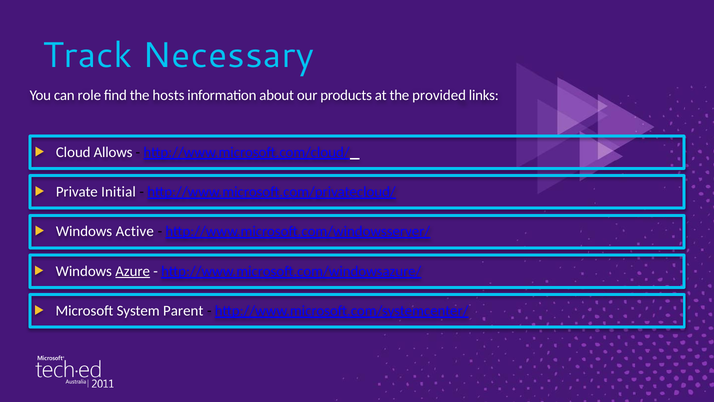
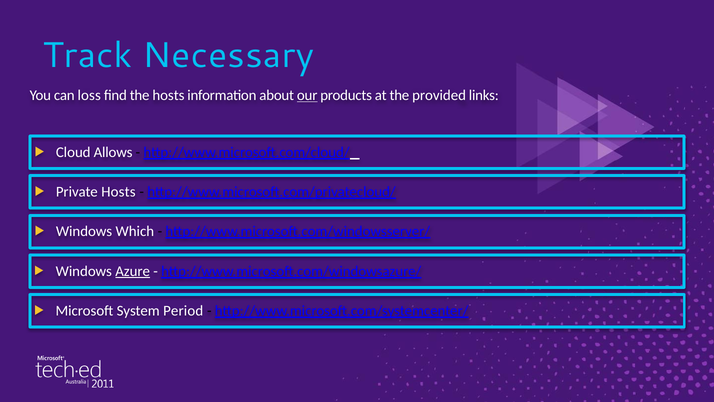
role: role -> loss
our underline: none -> present
Private Initial: Initial -> Hosts
Active: Active -> Which
Parent: Parent -> Period
